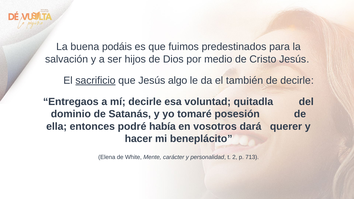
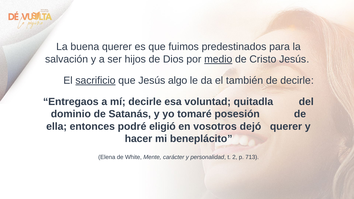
buena podáis: podáis -> querer
medio underline: none -> present
había: había -> eligió
dará: dará -> dejó
